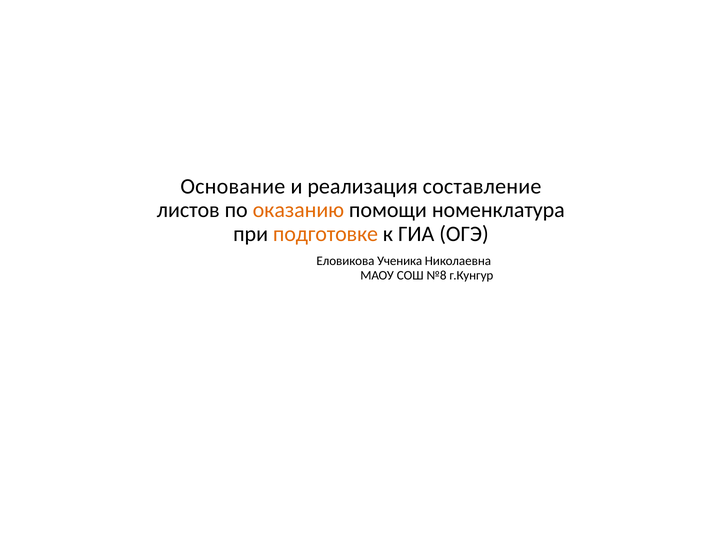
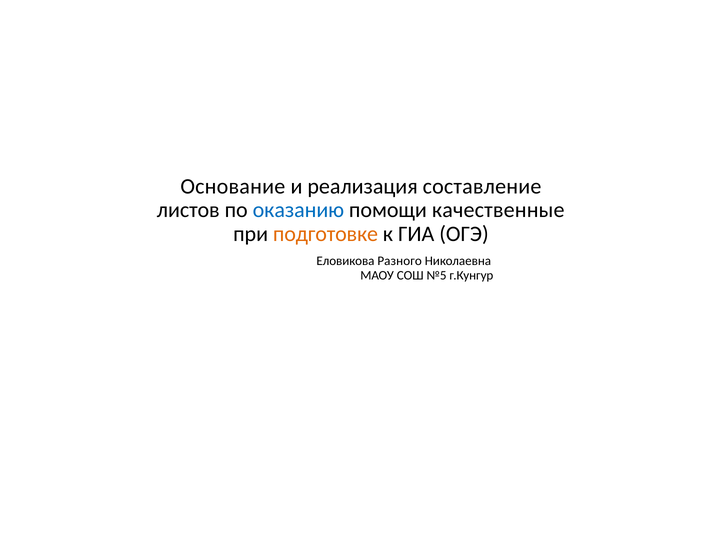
оказанию colour: orange -> blue
номенклатура: номенклатура -> качественные
Ученика: Ученика -> Разного
№8: №8 -> №5
